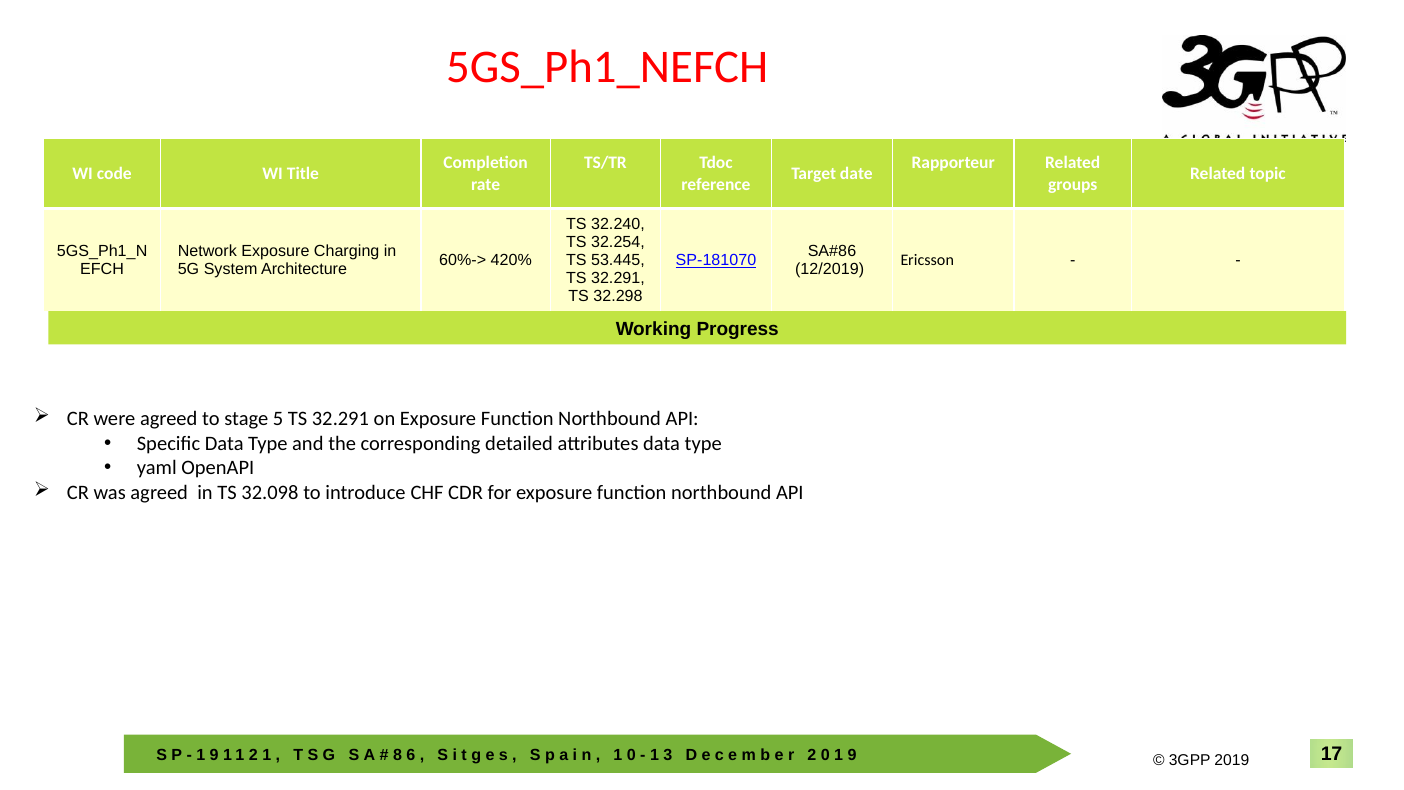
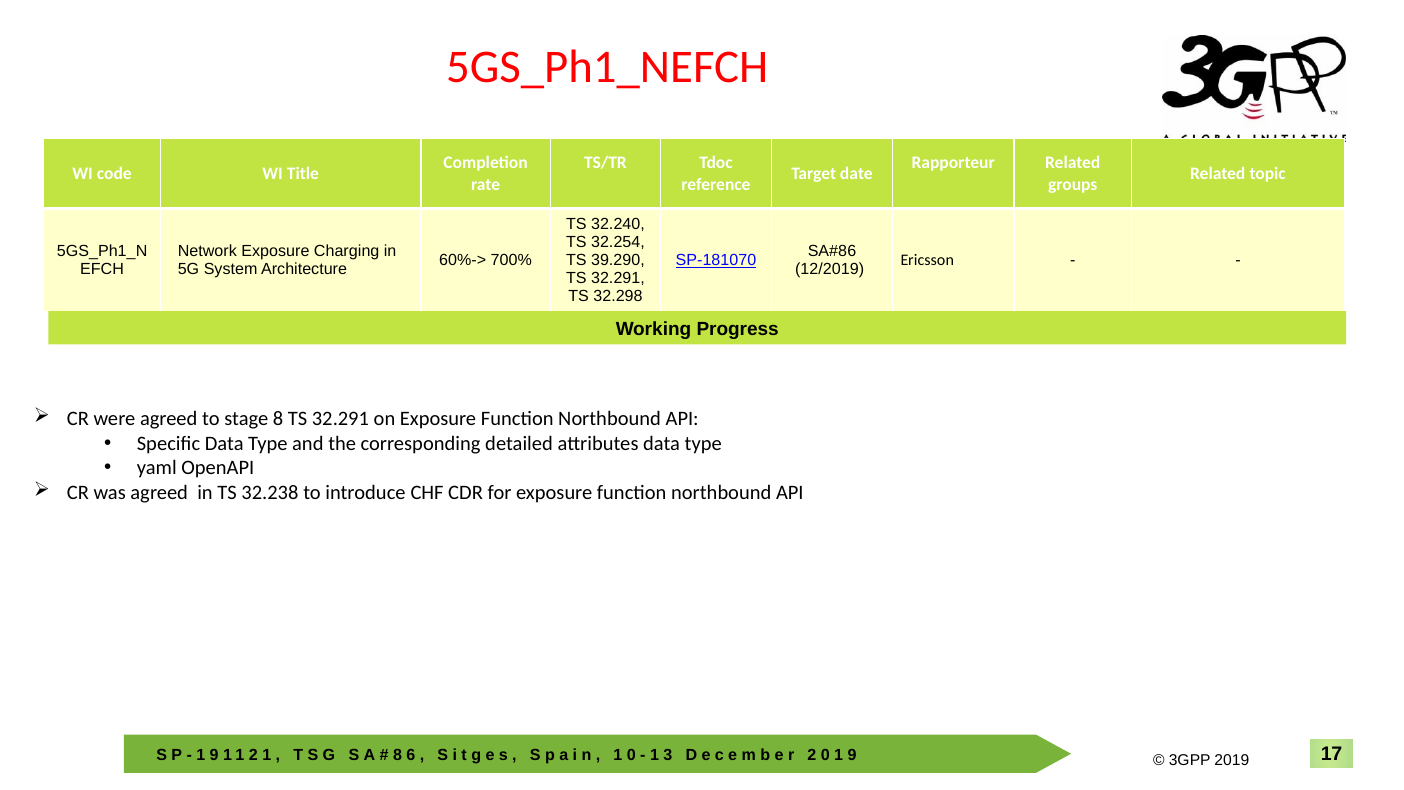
420%: 420% -> 700%
53.445: 53.445 -> 39.290
stage 5: 5 -> 8
32.098: 32.098 -> 32.238
